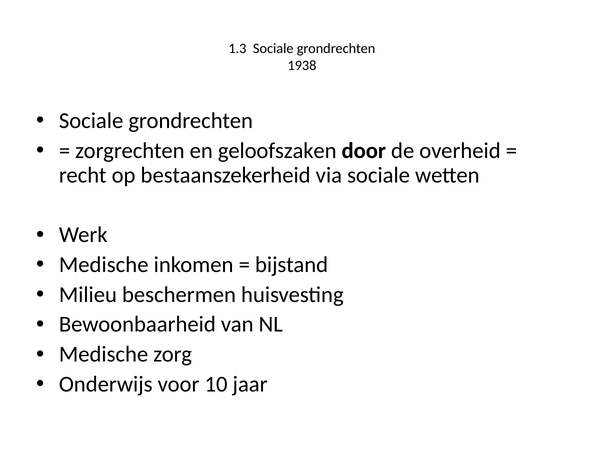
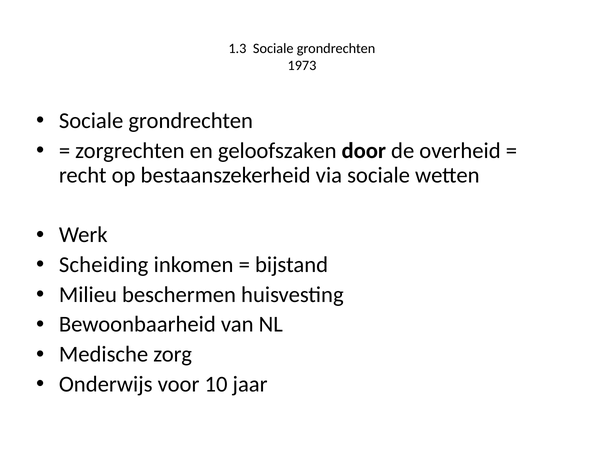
1938: 1938 -> 1973
Medische at (104, 265): Medische -> Scheiding
